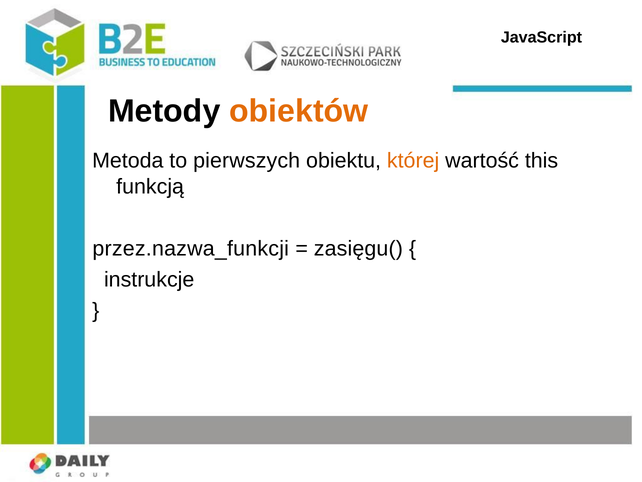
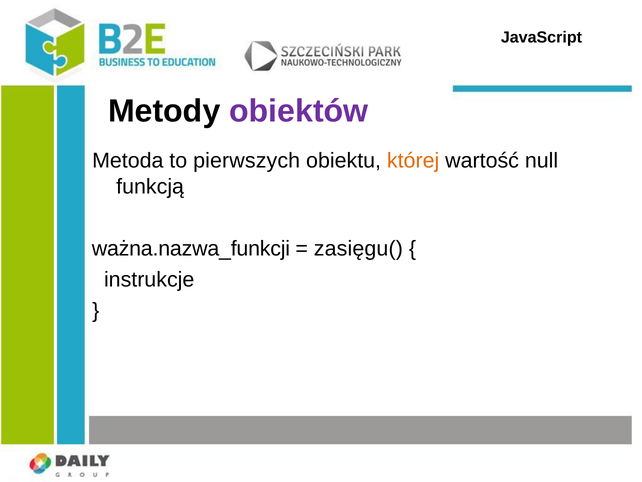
obiektów colour: orange -> purple
this: this -> null
przez.nazwa_funkcji: przez.nazwa_funkcji -> ważna.nazwa_funkcji
